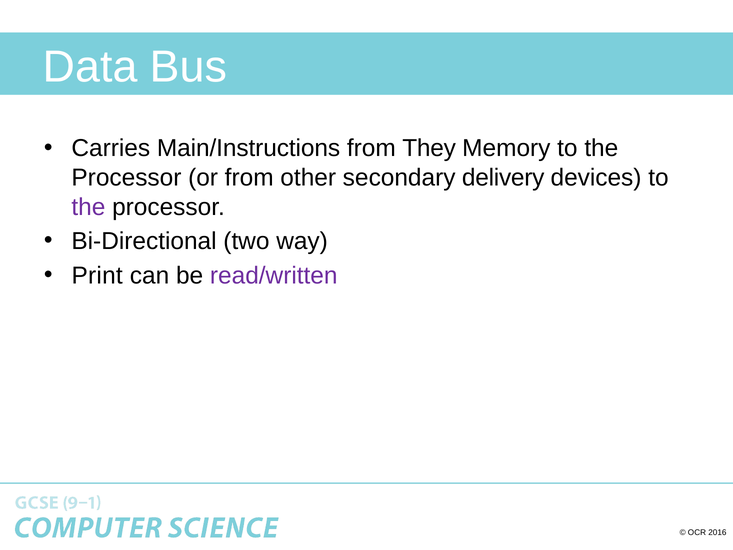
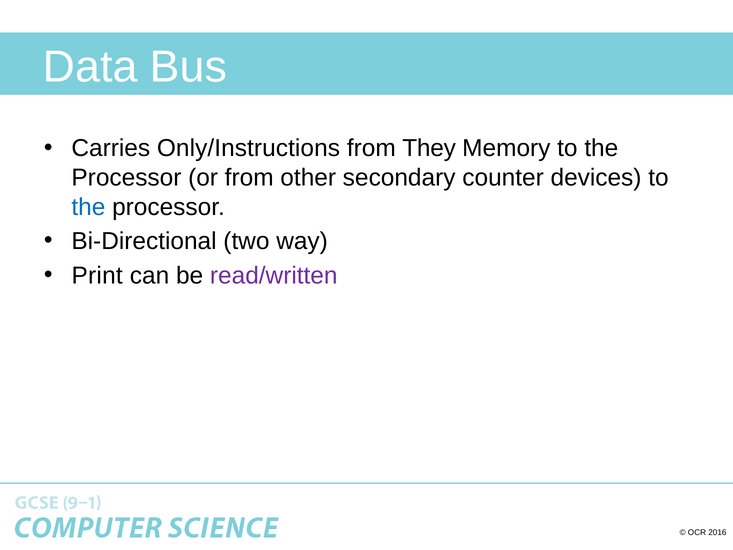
Main/Instructions: Main/Instructions -> Only/Instructions
delivery: delivery -> counter
the at (88, 207) colour: purple -> blue
